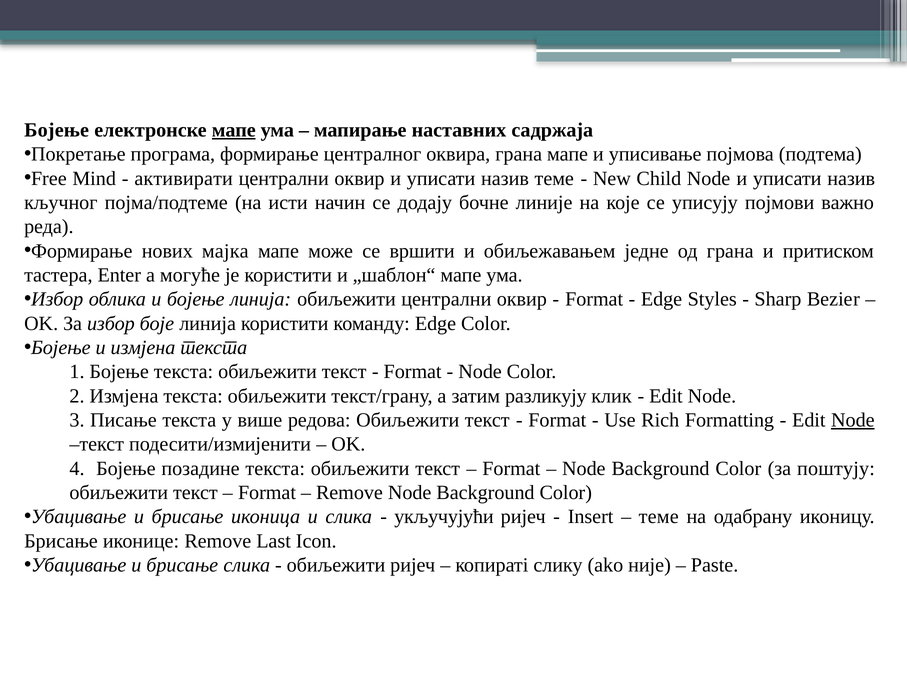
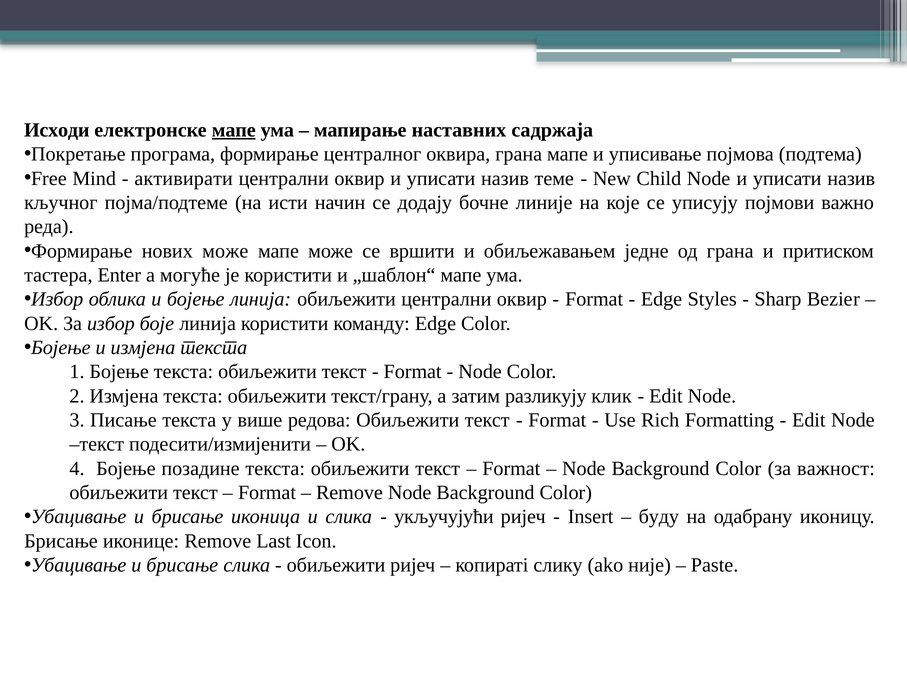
Бојење at (57, 130): Бојење -> Исходи
нових мајка: мајка -> може
Node at (853, 420) underline: present -> none
поштују: поштују -> важност
теме at (659, 517): теме -> буду
